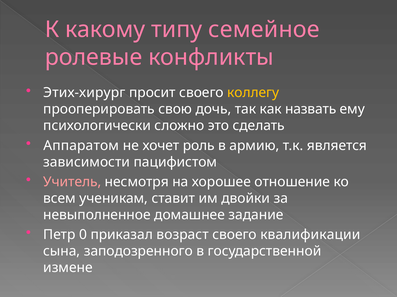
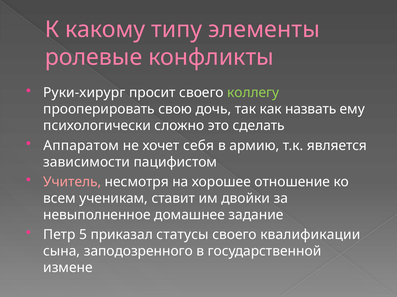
семейное: семейное -> элементы
Этих-хирург: Этих-хирург -> Руки-хирург
коллегу colour: yellow -> light green
роль: роль -> себя
0: 0 -> 5
возраст: возраст -> статусы
